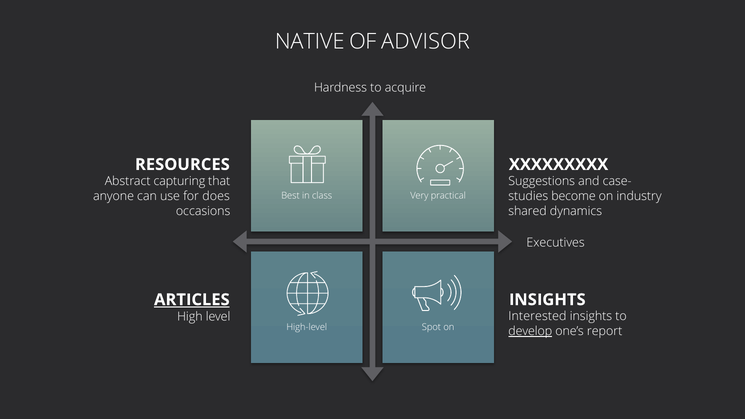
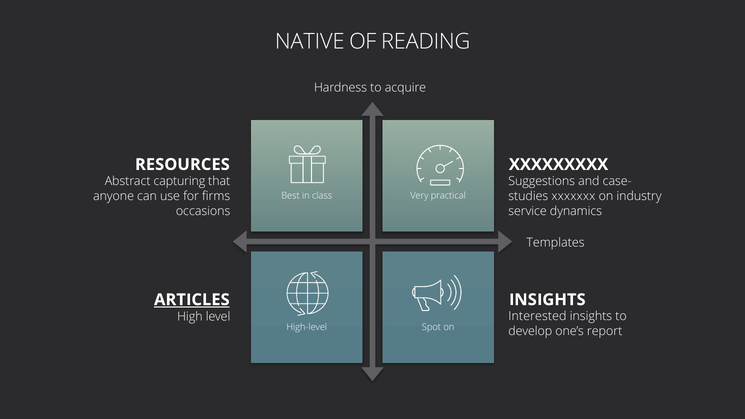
ADVISOR: ADVISOR -> READING
does: does -> firms
become: become -> xxxxxxx
shared: shared -> service
Executives: Executives -> Templates
develop underline: present -> none
